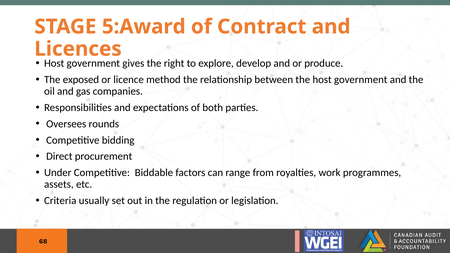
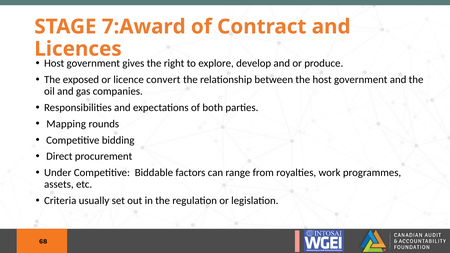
5:Award: 5:Award -> 7:Award
method: method -> convert
Oversees: Oversees -> Mapping
